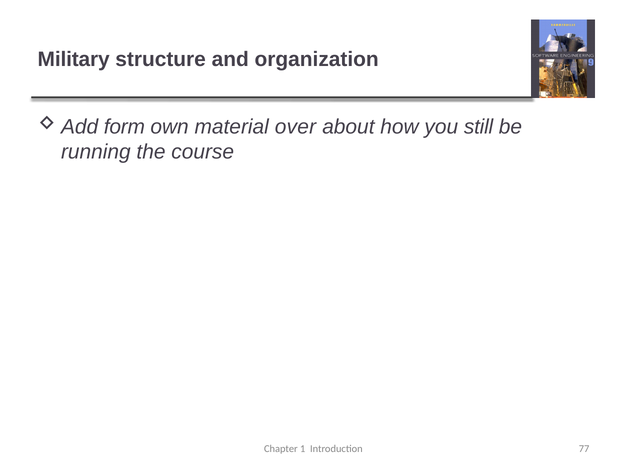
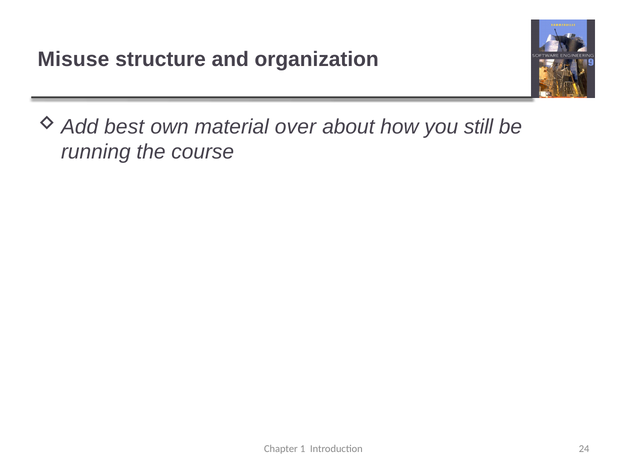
Military: Military -> Misuse
form: form -> best
77: 77 -> 24
